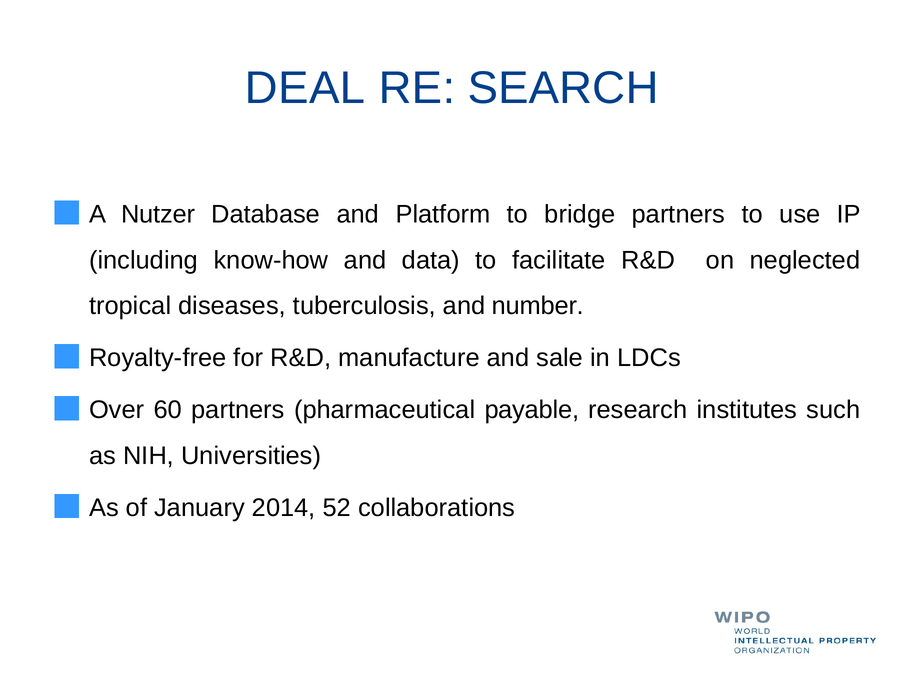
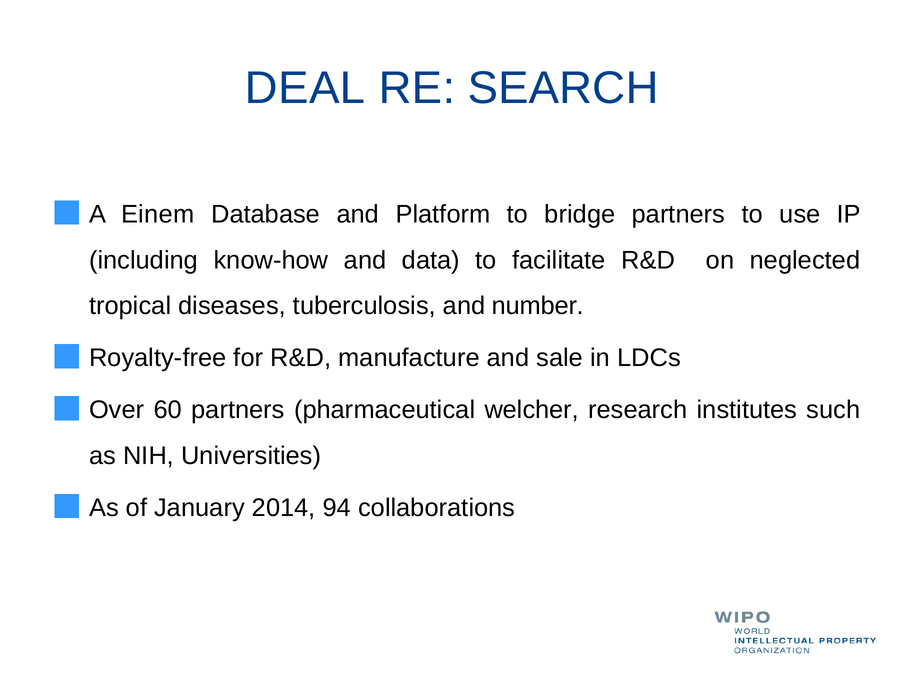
Nutzer: Nutzer -> Einem
payable: payable -> welcher
52: 52 -> 94
